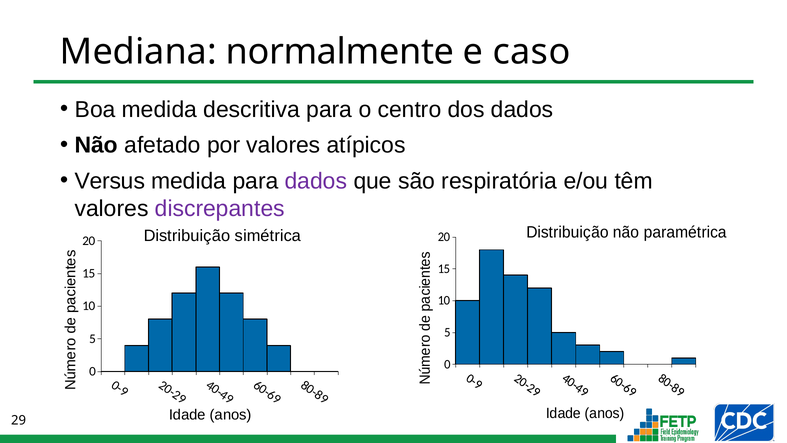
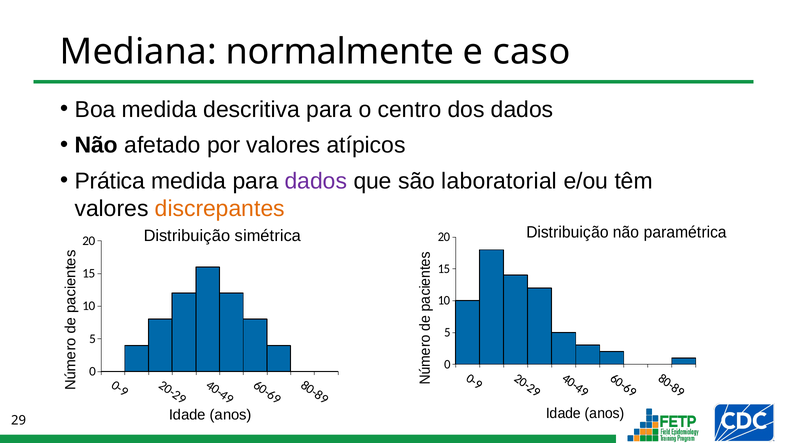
Versus: Versus -> Prática
respiratória: respiratória -> laboratorial
discrepantes colour: purple -> orange
